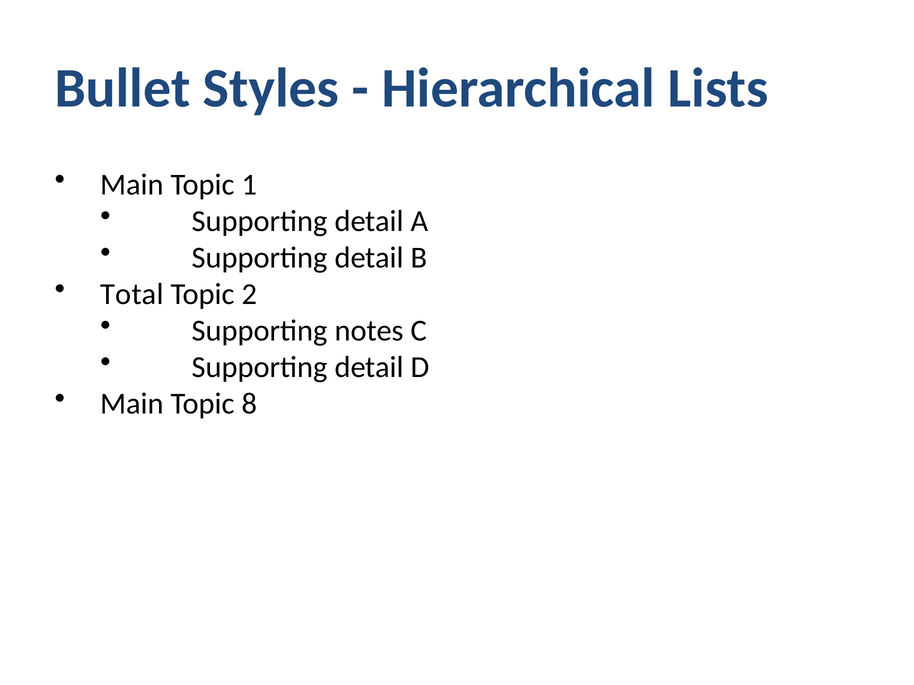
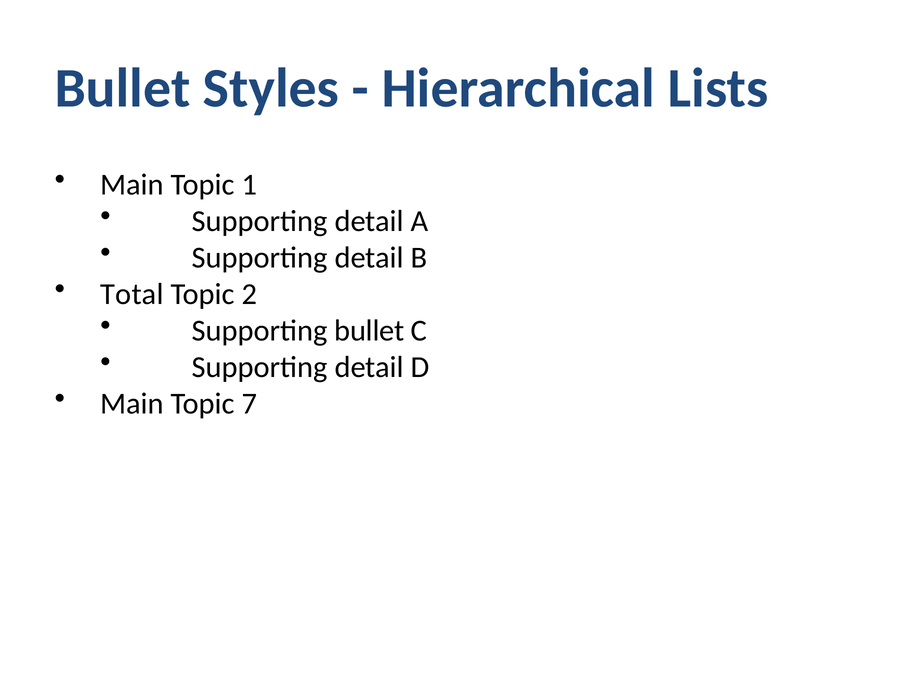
Supporting notes: notes -> bullet
8: 8 -> 7
